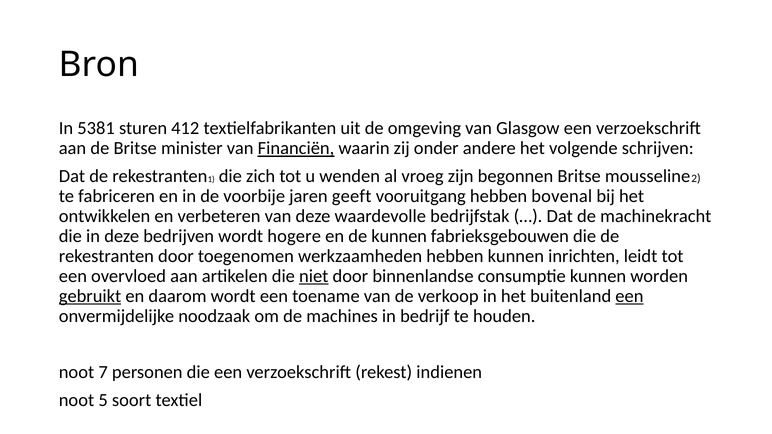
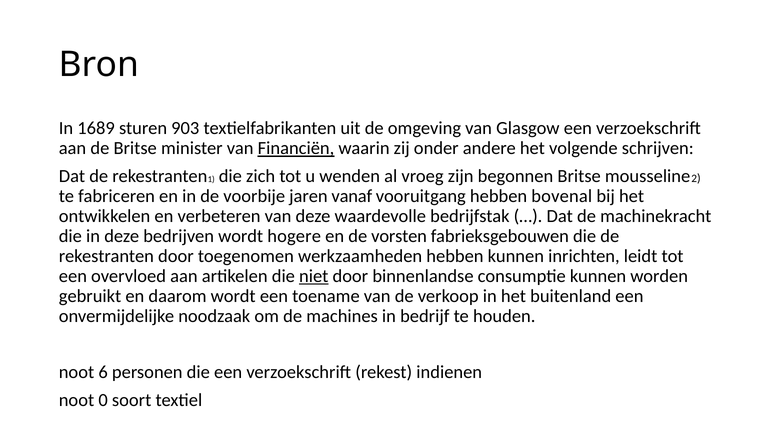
5381: 5381 -> 1689
412: 412 -> 903
geeft: geeft -> vanaf
de kunnen: kunnen -> vorsten
gebruikt underline: present -> none
een at (629, 296) underline: present -> none
7: 7 -> 6
5: 5 -> 0
